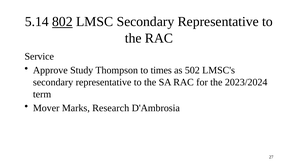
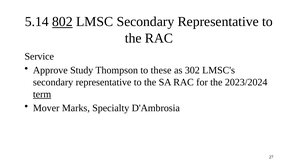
times: times -> these
502: 502 -> 302
term underline: none -> present
Research: Research -> Specialty
